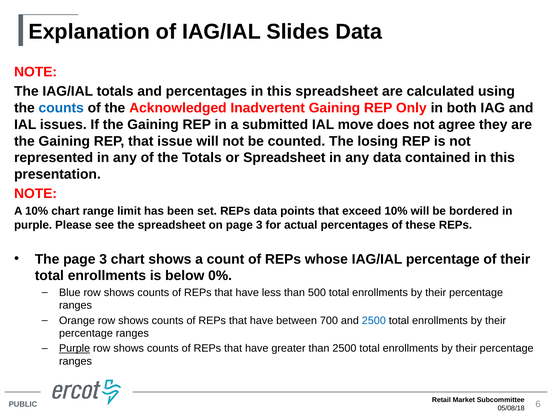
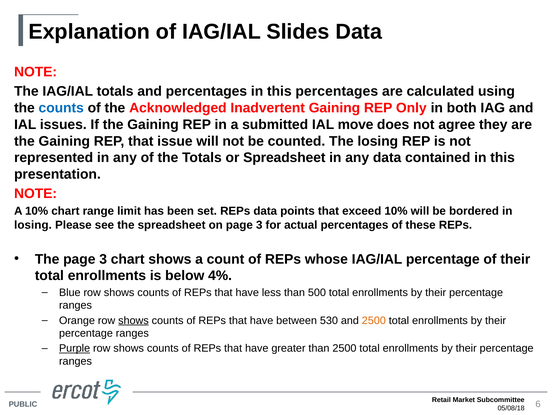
this spreadsheet: spreadsheet -> percentages
purple at (33, 225): purple -> losing
0%: 0% -> 4%
shows at (133, 320) underline: none -> present
700: 700 -> 530
2500 at (374, 320) colour: blue -> orange
